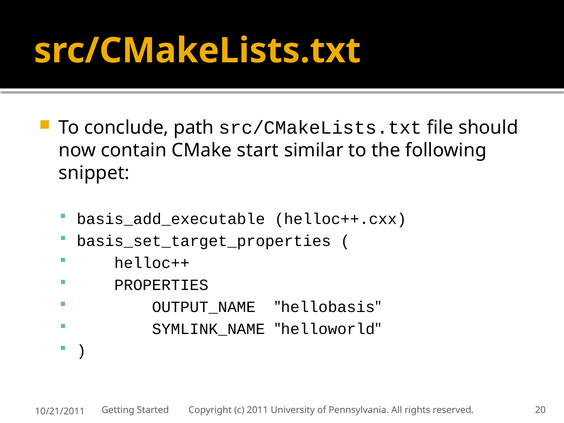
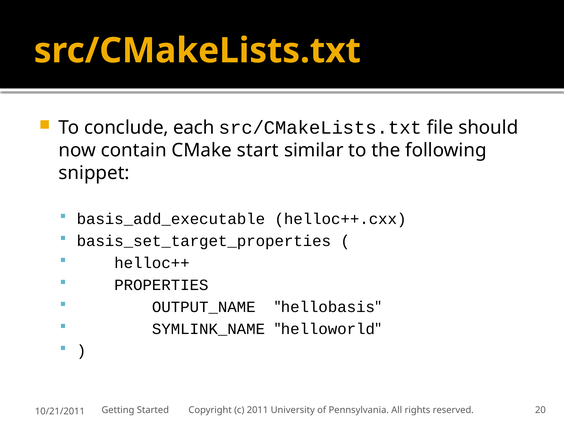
path: path -> each
